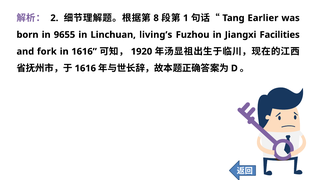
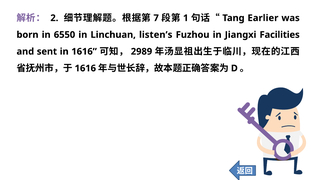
8: 8 -> 7
9655: 9655 -> 6550
living’s: living’s -> listen’s
fork: fork -> sent
1920: 1920 -> 2989
